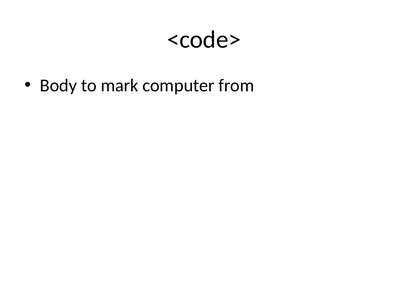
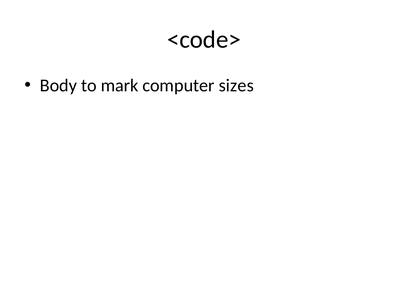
from: from -> sizes
